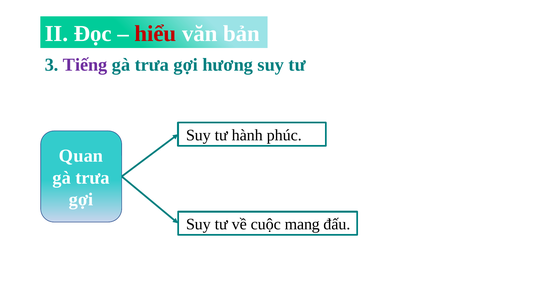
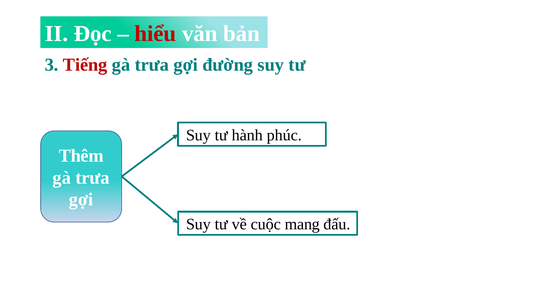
Tiếng colour: purple -> red
hương: hương -> đường
Quan: Quan -> Thêm
